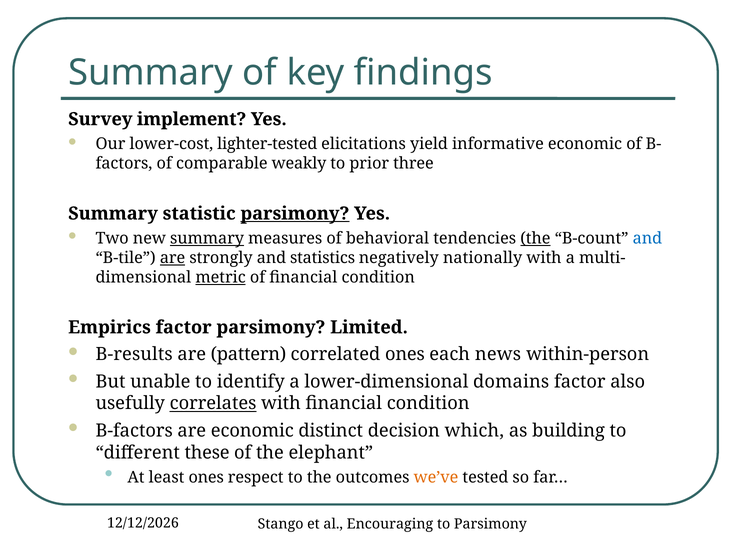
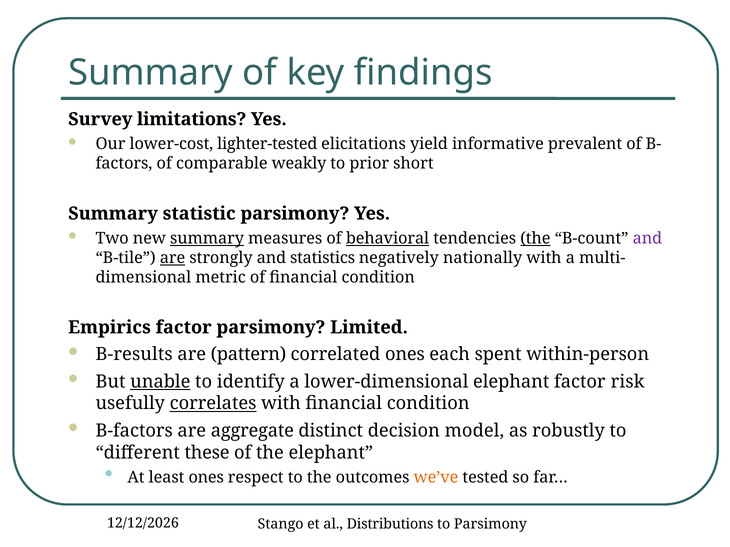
implement: implement -> limitations
informative economic: economic -> prevalent
three: three -> short
parsimony at (295, 214) underline: present -> none
behavioral underline: none -> present
and at (647, 239) colour: blue -> purple
metric underline: present -> none
news: news -> spent
unable underline: none -> present
lower-dimensional domains: domains -> elephant
also: also -> risk
are economic: economic -> aggregate
which: which -> model
building: building -> robustly
Encouraging: Encouraging -> Distributions
